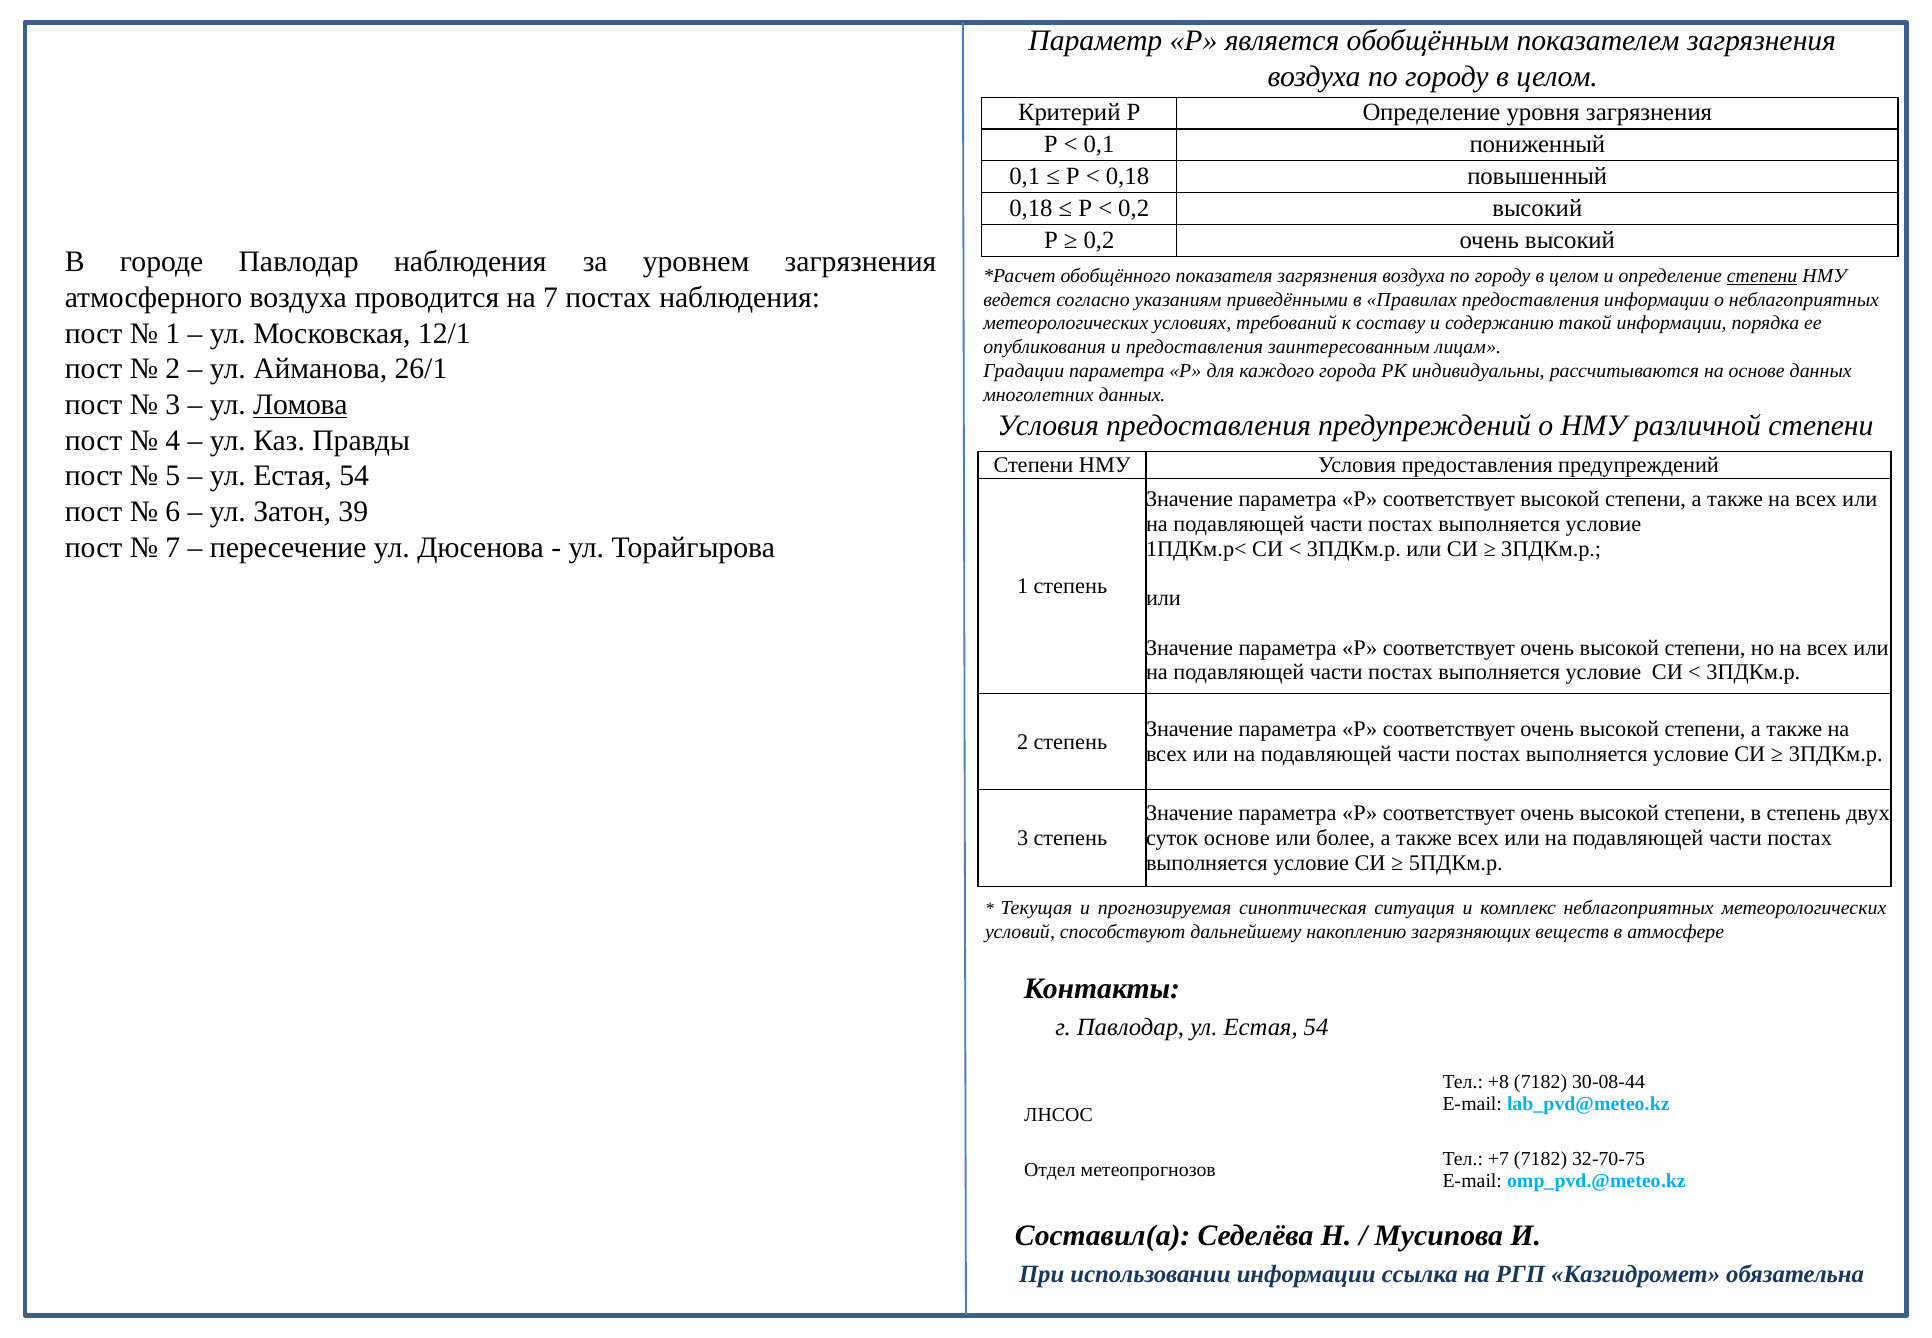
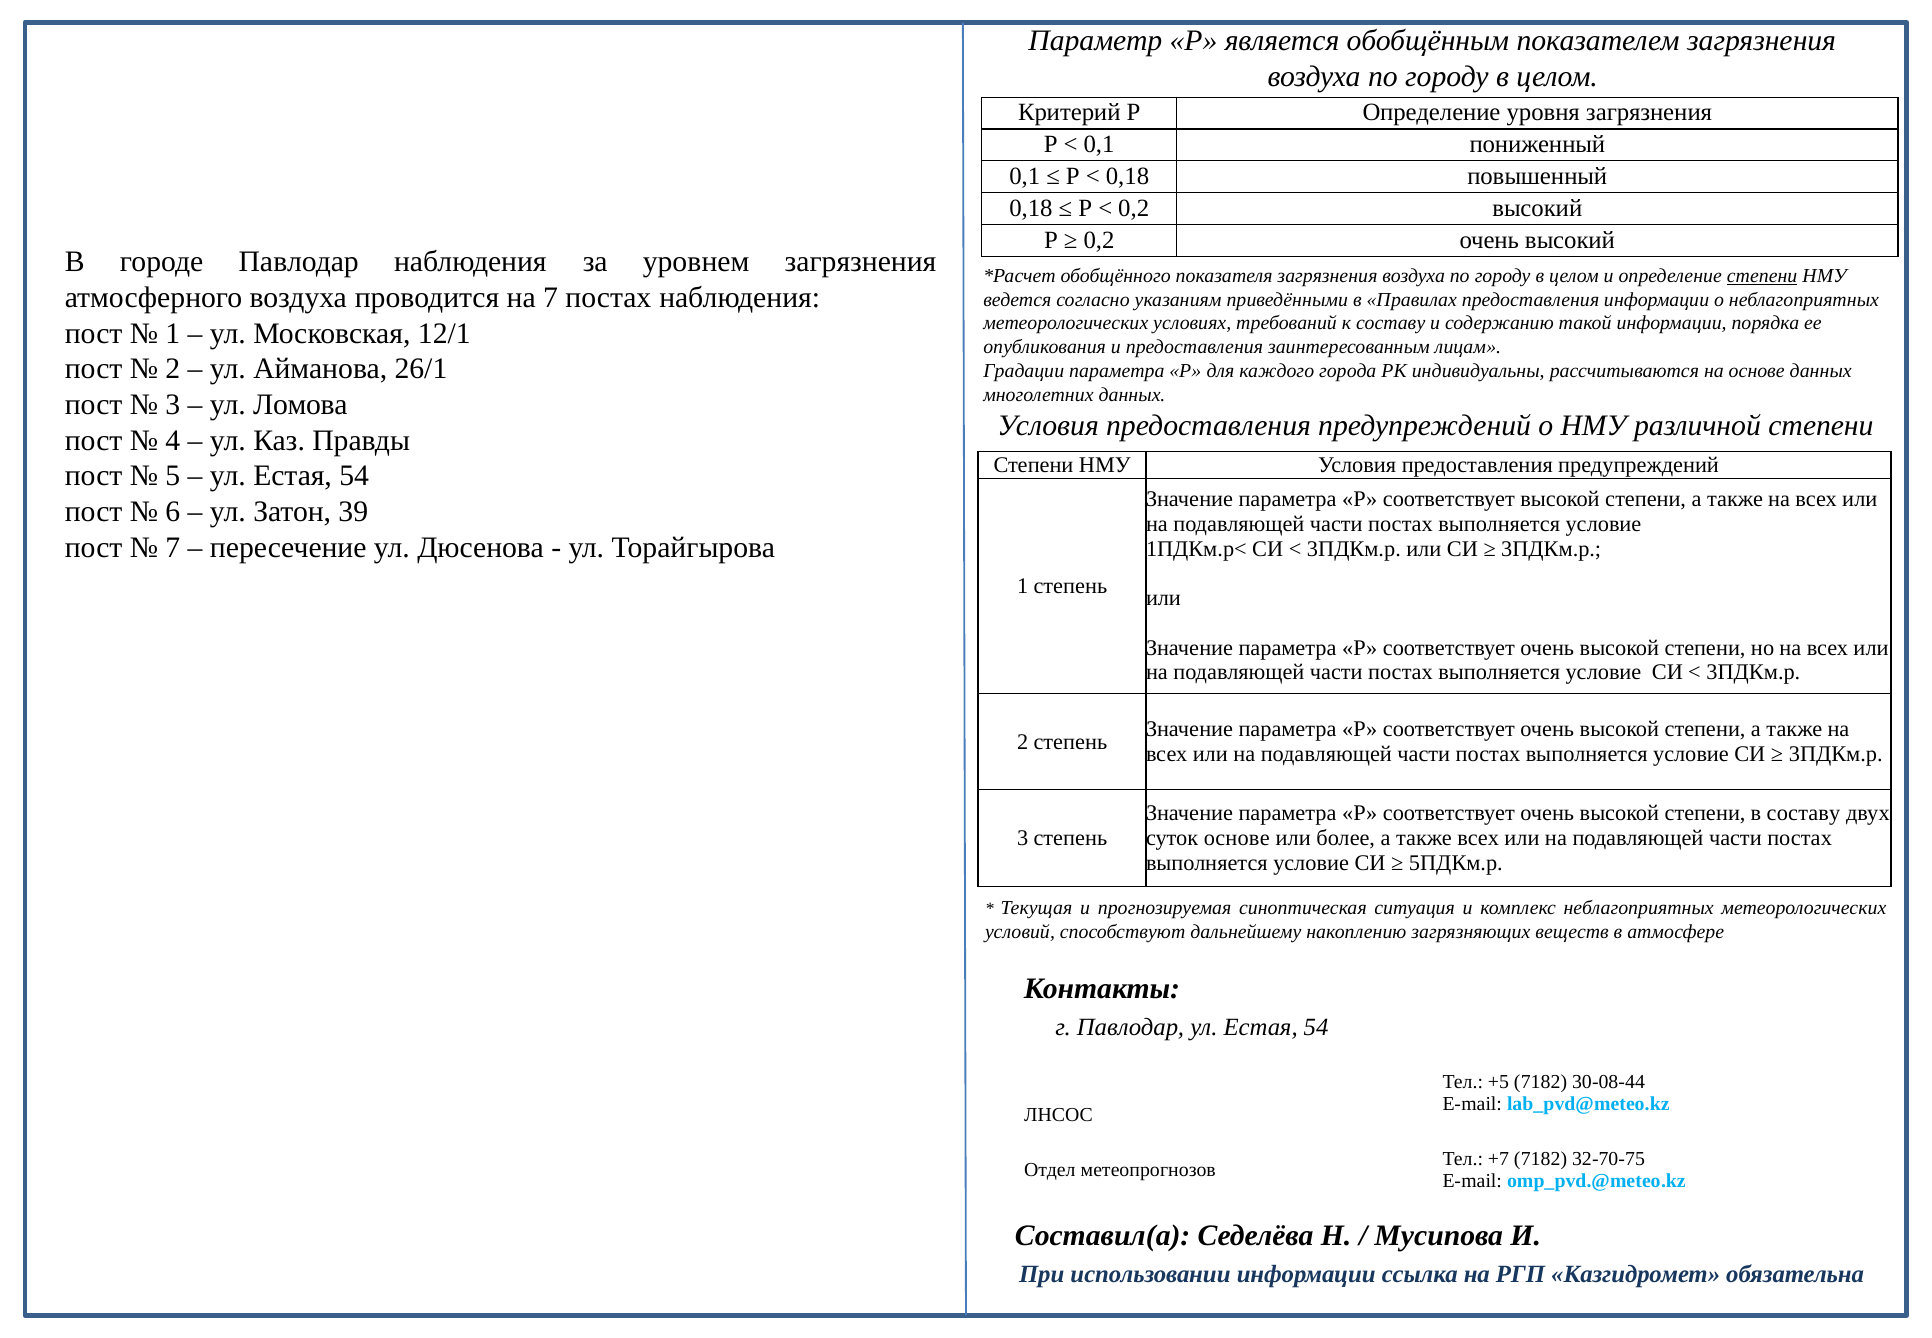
Ломова underline: present -> none
в степень: степень -> составу
+8: +8 -> +5
